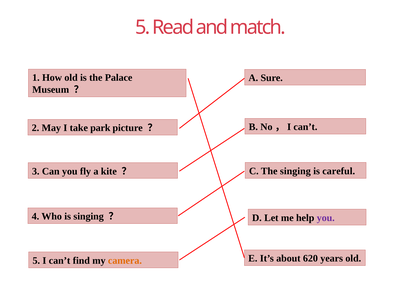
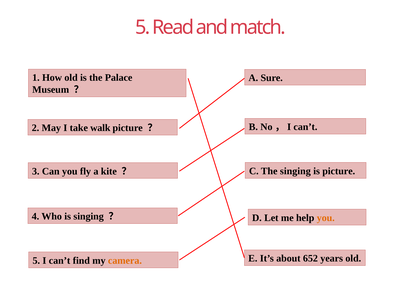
park: park -> walk
is careful: careful -> picture
you at (326, 218) colour: purple -> orange
620: 620 -> 652
